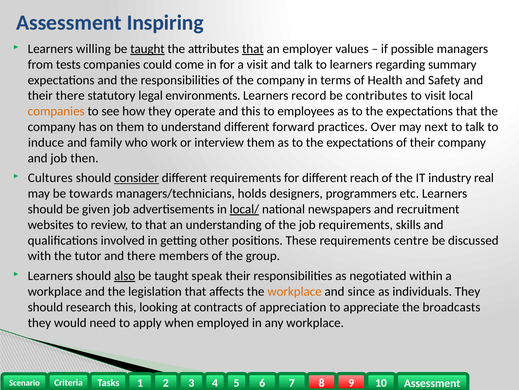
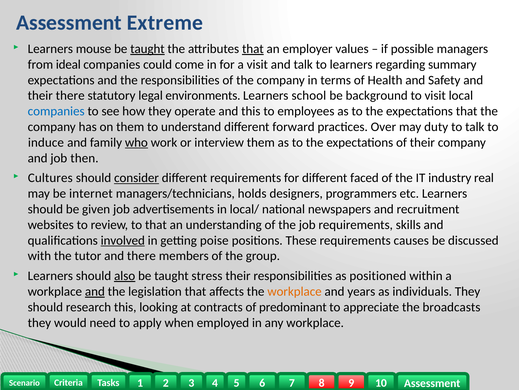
Inspiring: Inspiring -> Extreme
willing: willing -> mouse
tests: tests -> ideal
record: record -> school
contributes: contributes -> background
companies at (56, 111) colour: orange -> blue
next: next -> duty
who underline: none -> present
reach: reach -> faced
towards: towards -> internet
local/ underline: present -> none
involved underline: none -> present
other: other -> poise
centre: centre -> causes
speak: speak -> stress
negotiated: negotiated -> positioned
and at (95, 291) underline: none -> present
since: since -> years
appreciation: appreciation -> predominant
